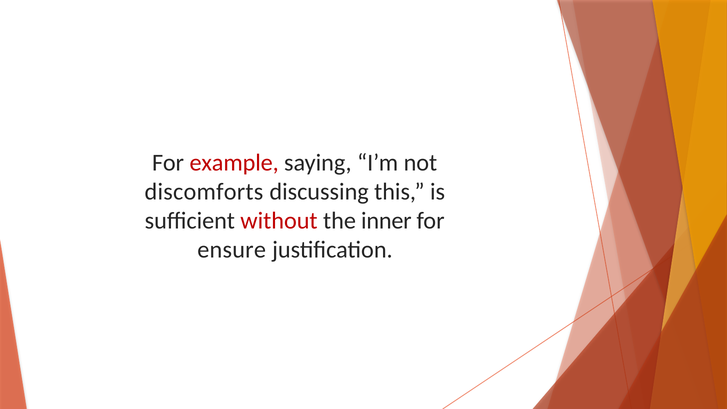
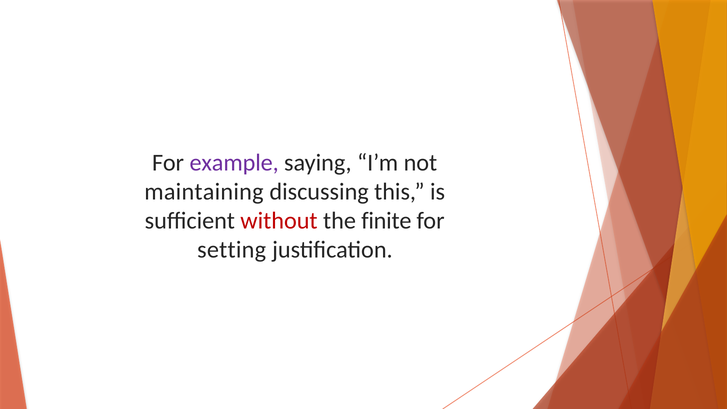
example colour: red -> purple
discomforts: discomforts -> maintaining
inner: inner -> finite
ensure: ensure -> setting
